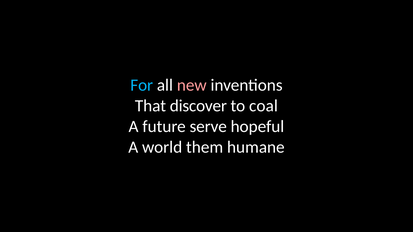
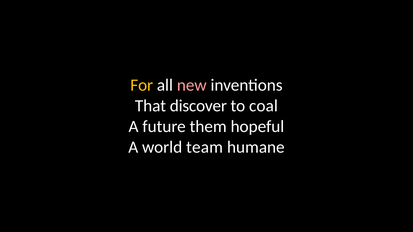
For colour: light blue -> yellow
serve: serve -> them
them: them -> team
